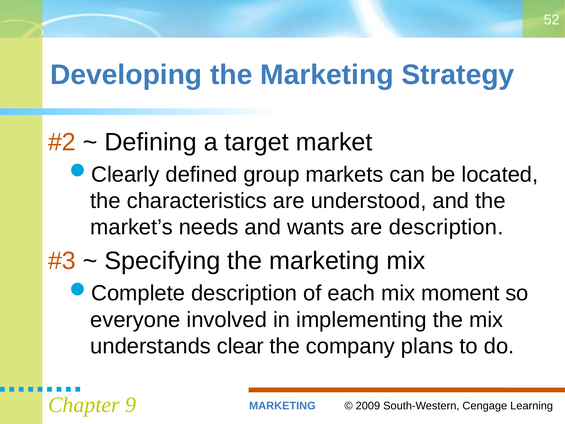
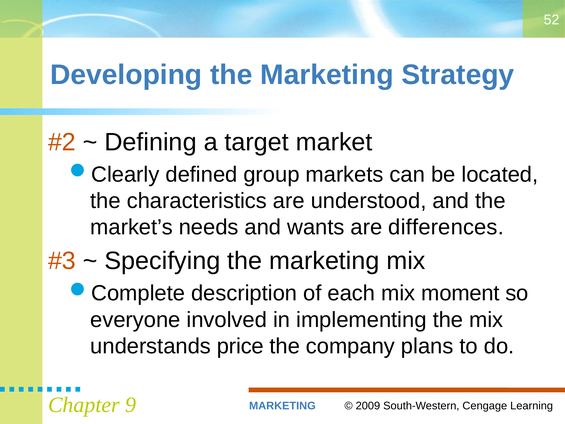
are description: description -> differences
clear: clear -> price
